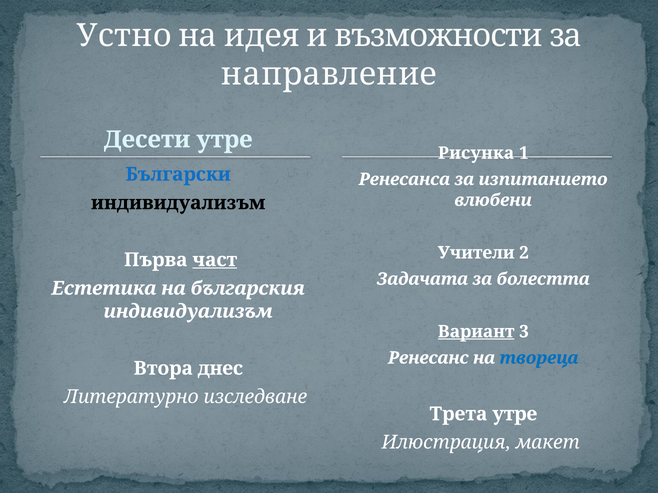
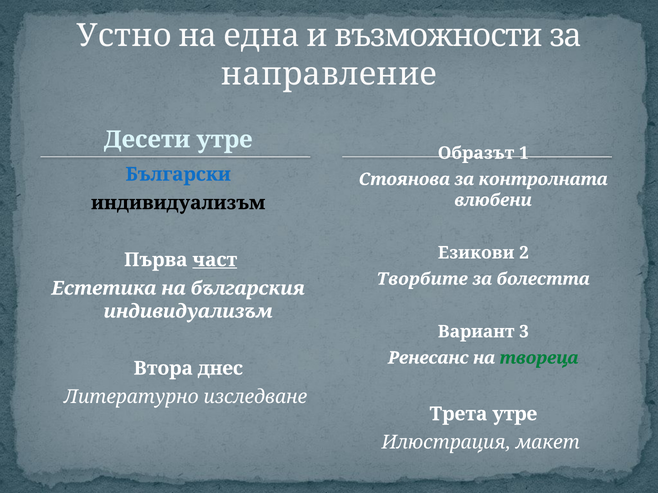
идея: идея -> една
Рисунка: Рисунка -> Образът
Ренесанса: Ренесанса -> Стоянова
изпитанието: изпитанието -> контролната
Учители: Учители -> Езикови
Задачата: Задачата -> Творбите
Вариант underline: present -> none
твореца colour: blue -> green
